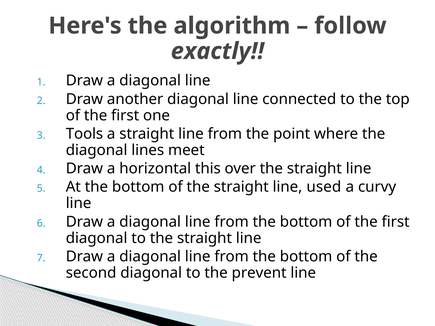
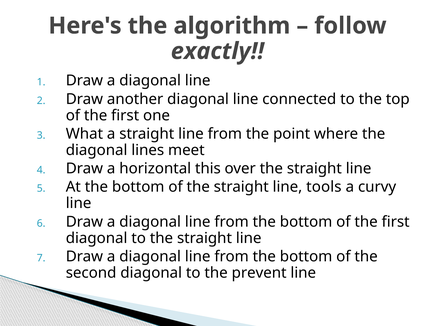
Tools: Tools -> What
used: used -> tools
